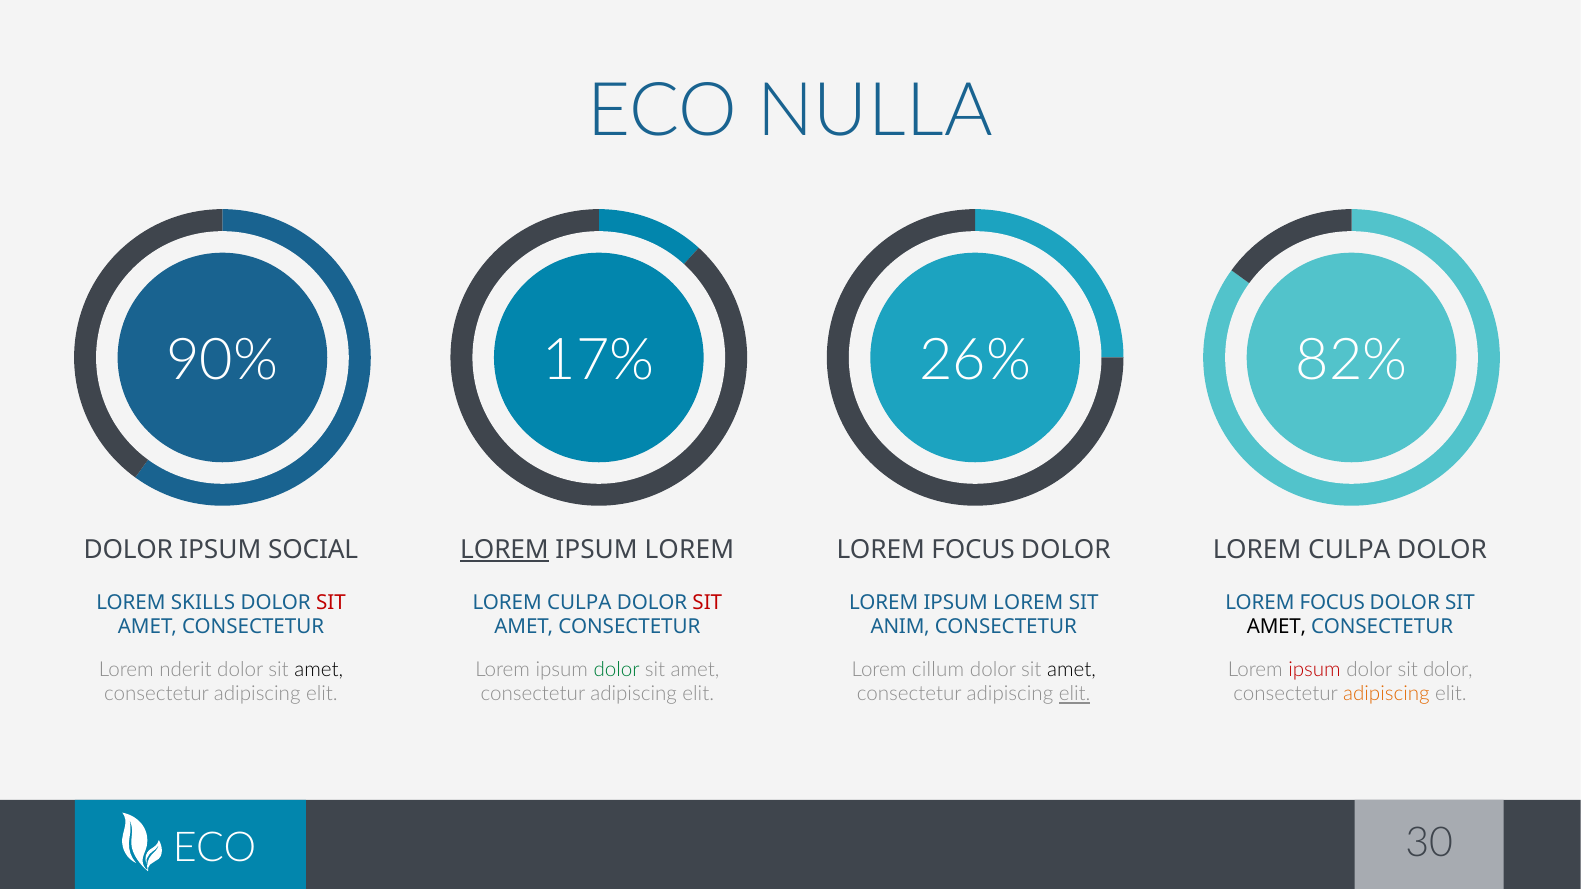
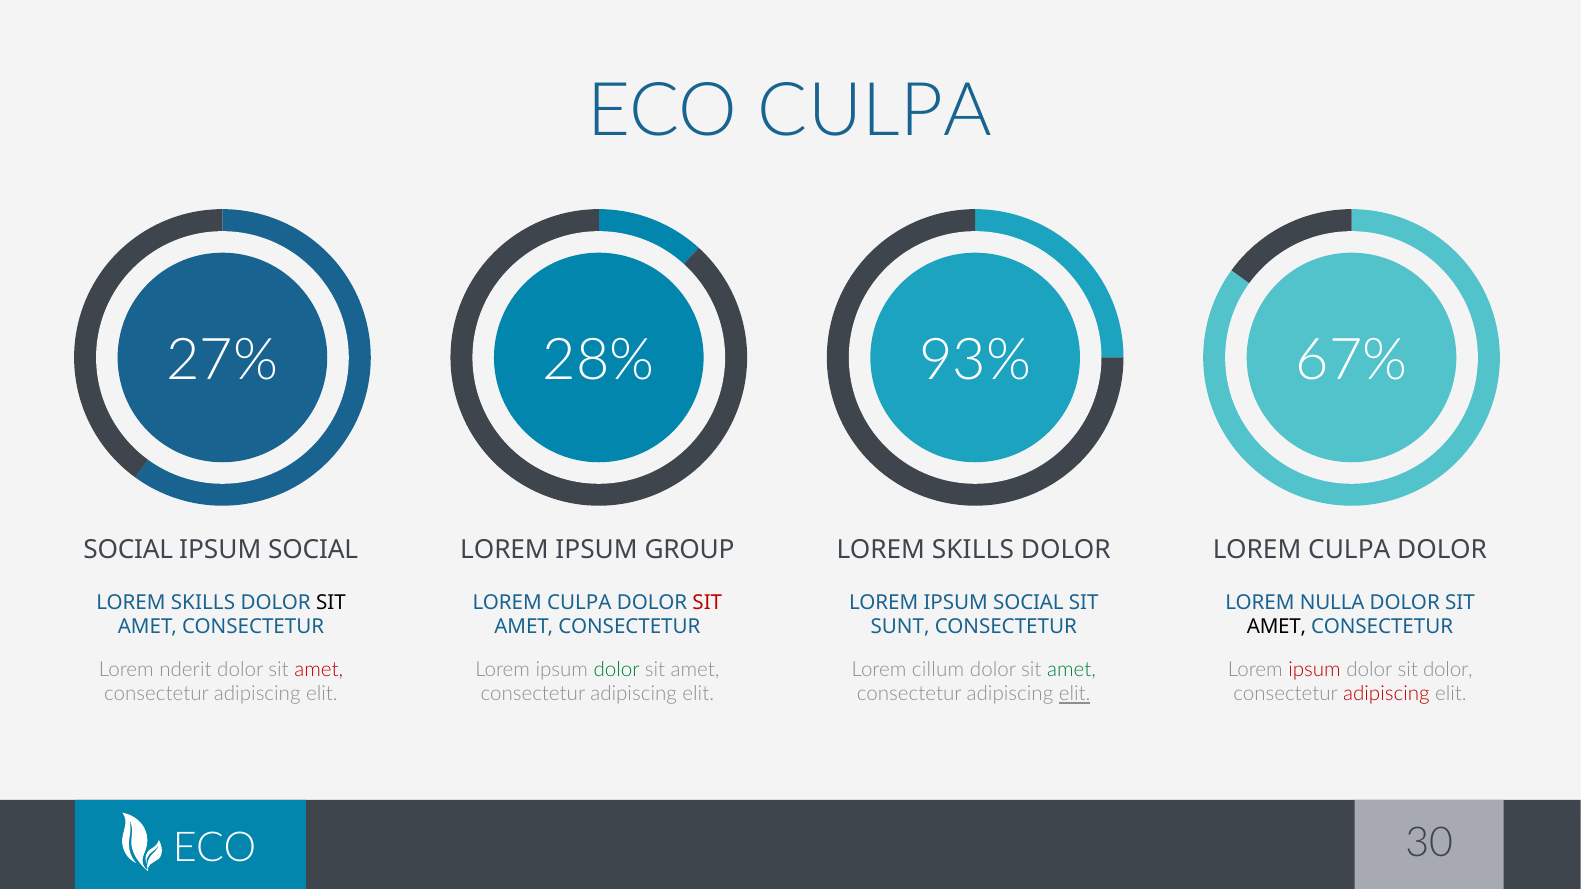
ECO NULLA: NULLA -> CULPA
90%: 90% -> 27%
17%: 17% -> 28%
26%: 26% -> 93%
82%: 82% -> 67%
DOLOR at (128, 550): DOLOR -> SOCIAL
LOREM at (505, 550) underline: present -> none
LOREM at (689, 550): LOREM -> GROUP
FOCUS at (973, 550): FOCUS -> SKILLS
SIT at (331, 602) colour: red -> black
LOREM at (1028, 602): LOREM -> SOCIAL
FOCUS at (1332, 602): FOCUS -> NULLA
ANIM: ANIM -> SUNT
amet at (319, 670) colour: black -> red
amet at (1071, 670) colour: black -> green
adipiscing at (1386, 694) colour: orange -> red
